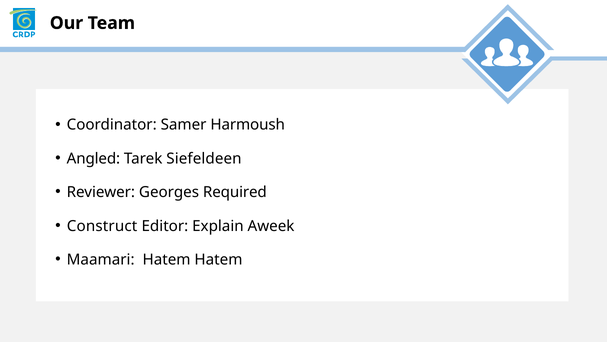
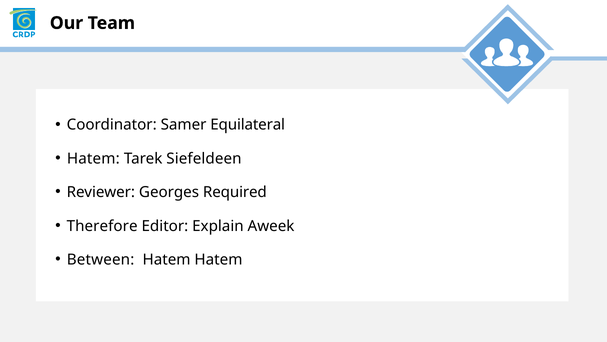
Harmoush: Harmoush -> Equilateral
Angled at (93, 158): Angled -> Hatem
Construct: Construct -> Therefore
Maamari: Maamari -> Between
